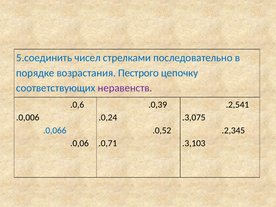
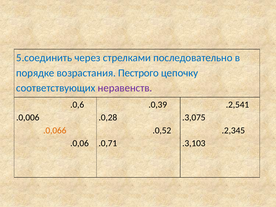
чисел: чисел -> через
.0,24: .0,24 -> .0,28
.0,066 colour: blue -> orange
